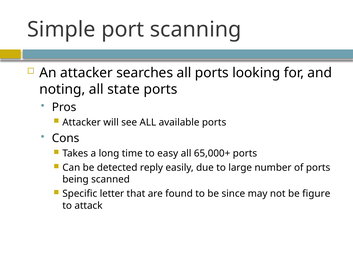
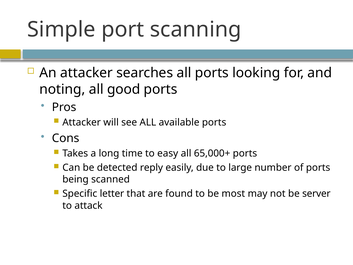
state: state -> good
since: since -> most
figure: figure -> server
